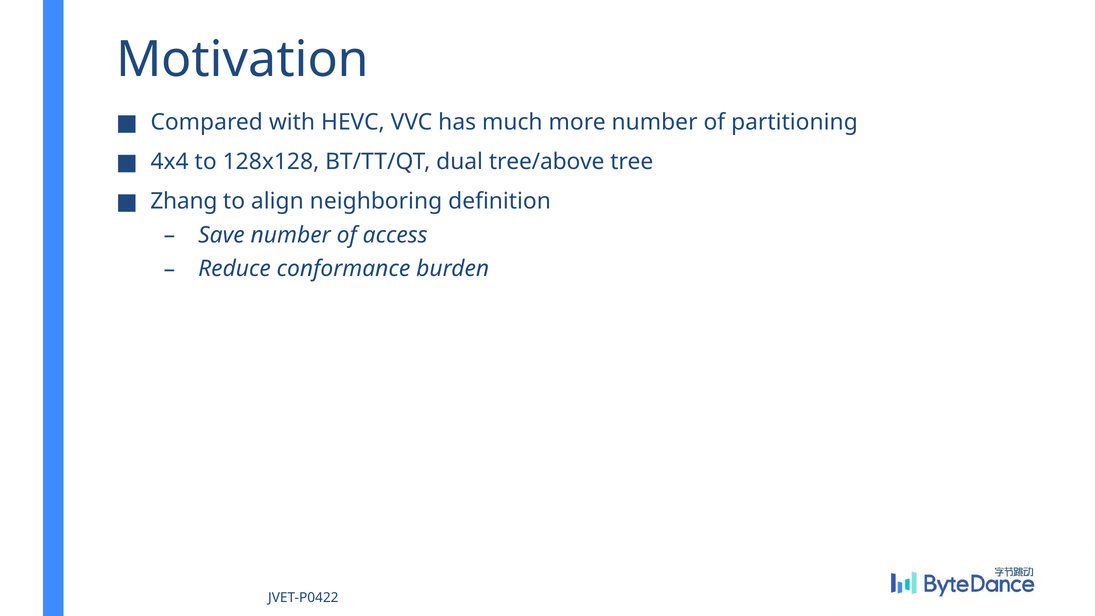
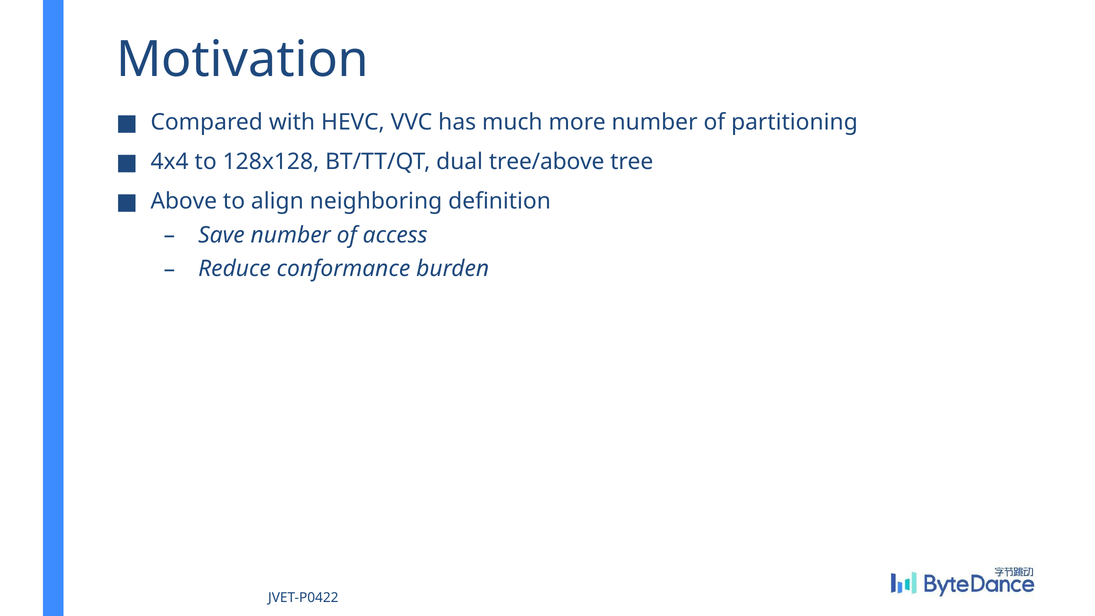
Zhang: Zhang -> Above
